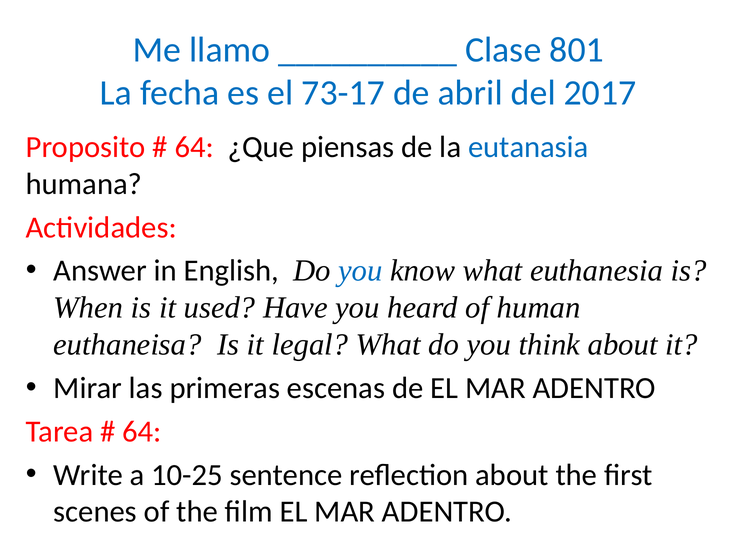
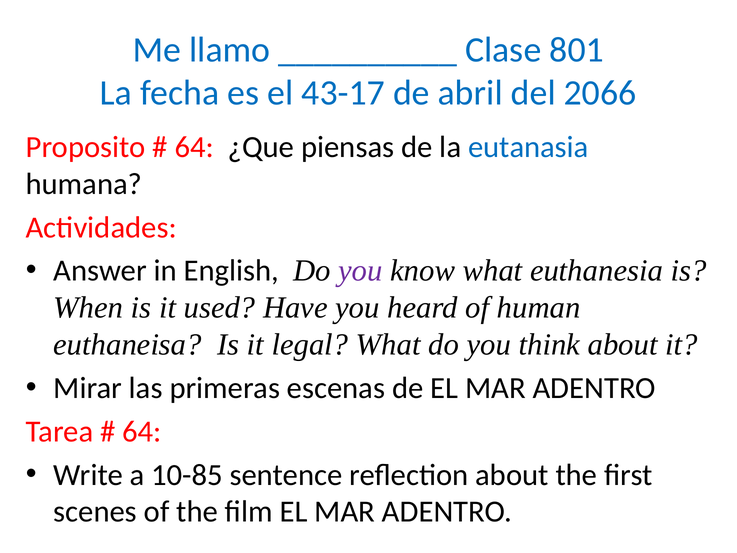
73-17: 73-17 -> 43-17
2017: 2017 -> 2066
you at (361, 271) colour: blue -> purple
10-25: 10-25 -> 10-85
